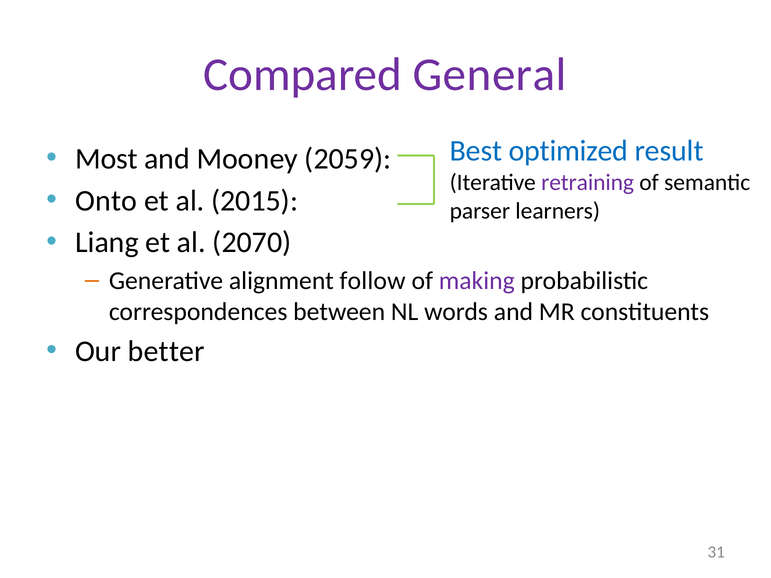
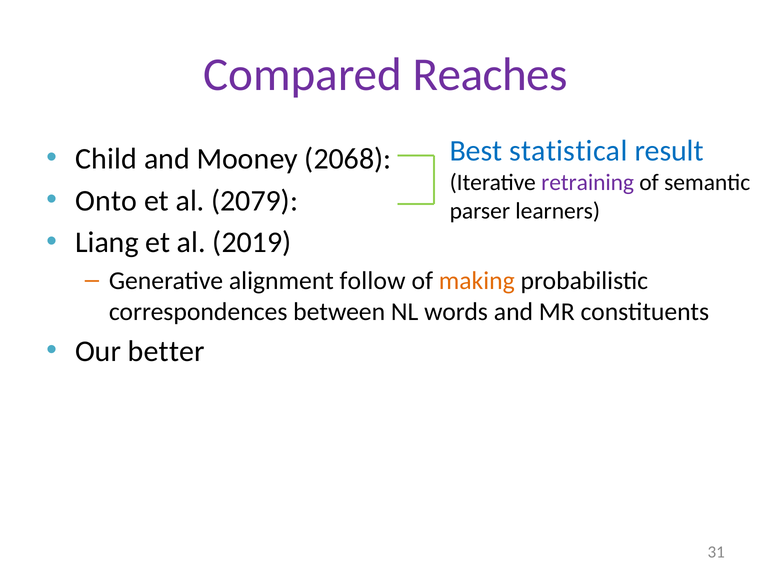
General: General -> Reaches
optimized: optimized -> statistical
Most: Most -> Child
2059: 2059 -> 2068
2015: 2015 -> 2079
2070: 2070 -> 2019
making colour: purple -> orange
